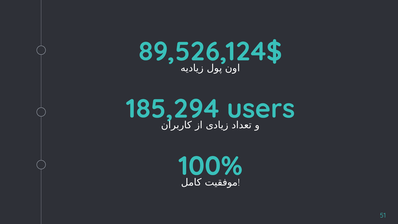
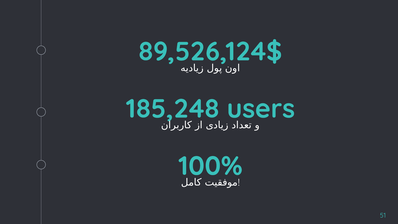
185,294: 185,294 -> 185,248
